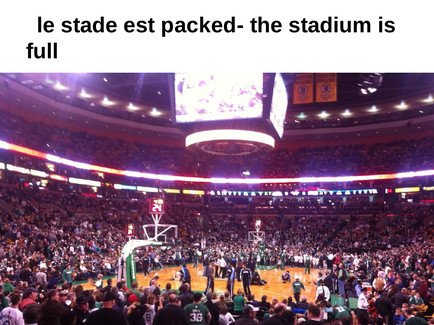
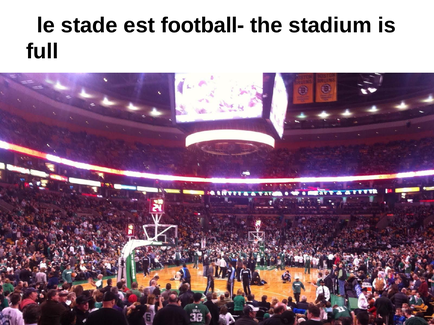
packed-: packed- -> football-
